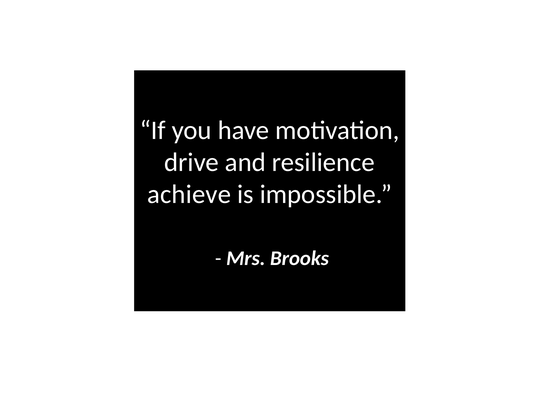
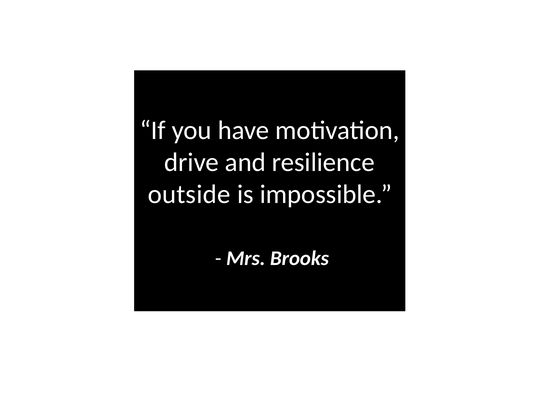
achieve: achieve -> outside
